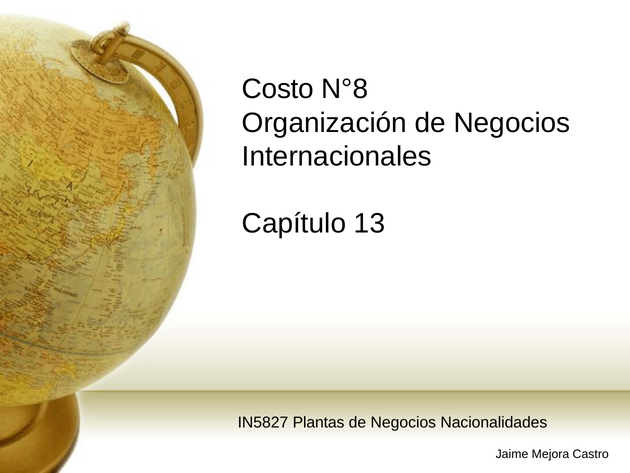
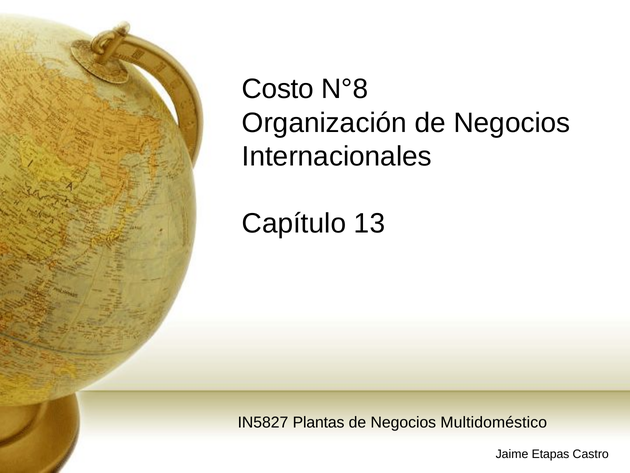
Nacionalidades: Nacionalidades -> Multidoméstico
Mejora: Mejora -> Etapas
